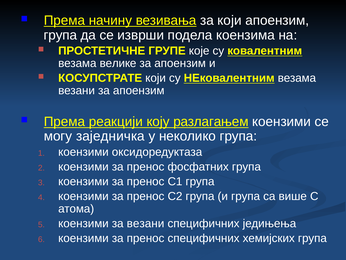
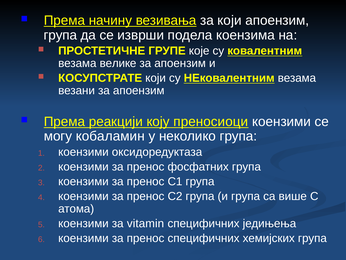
разлагањем: разлагањем -> преносиоци
заједничка: заједничка -> кобаламин
за везани: везани -> vitamin
